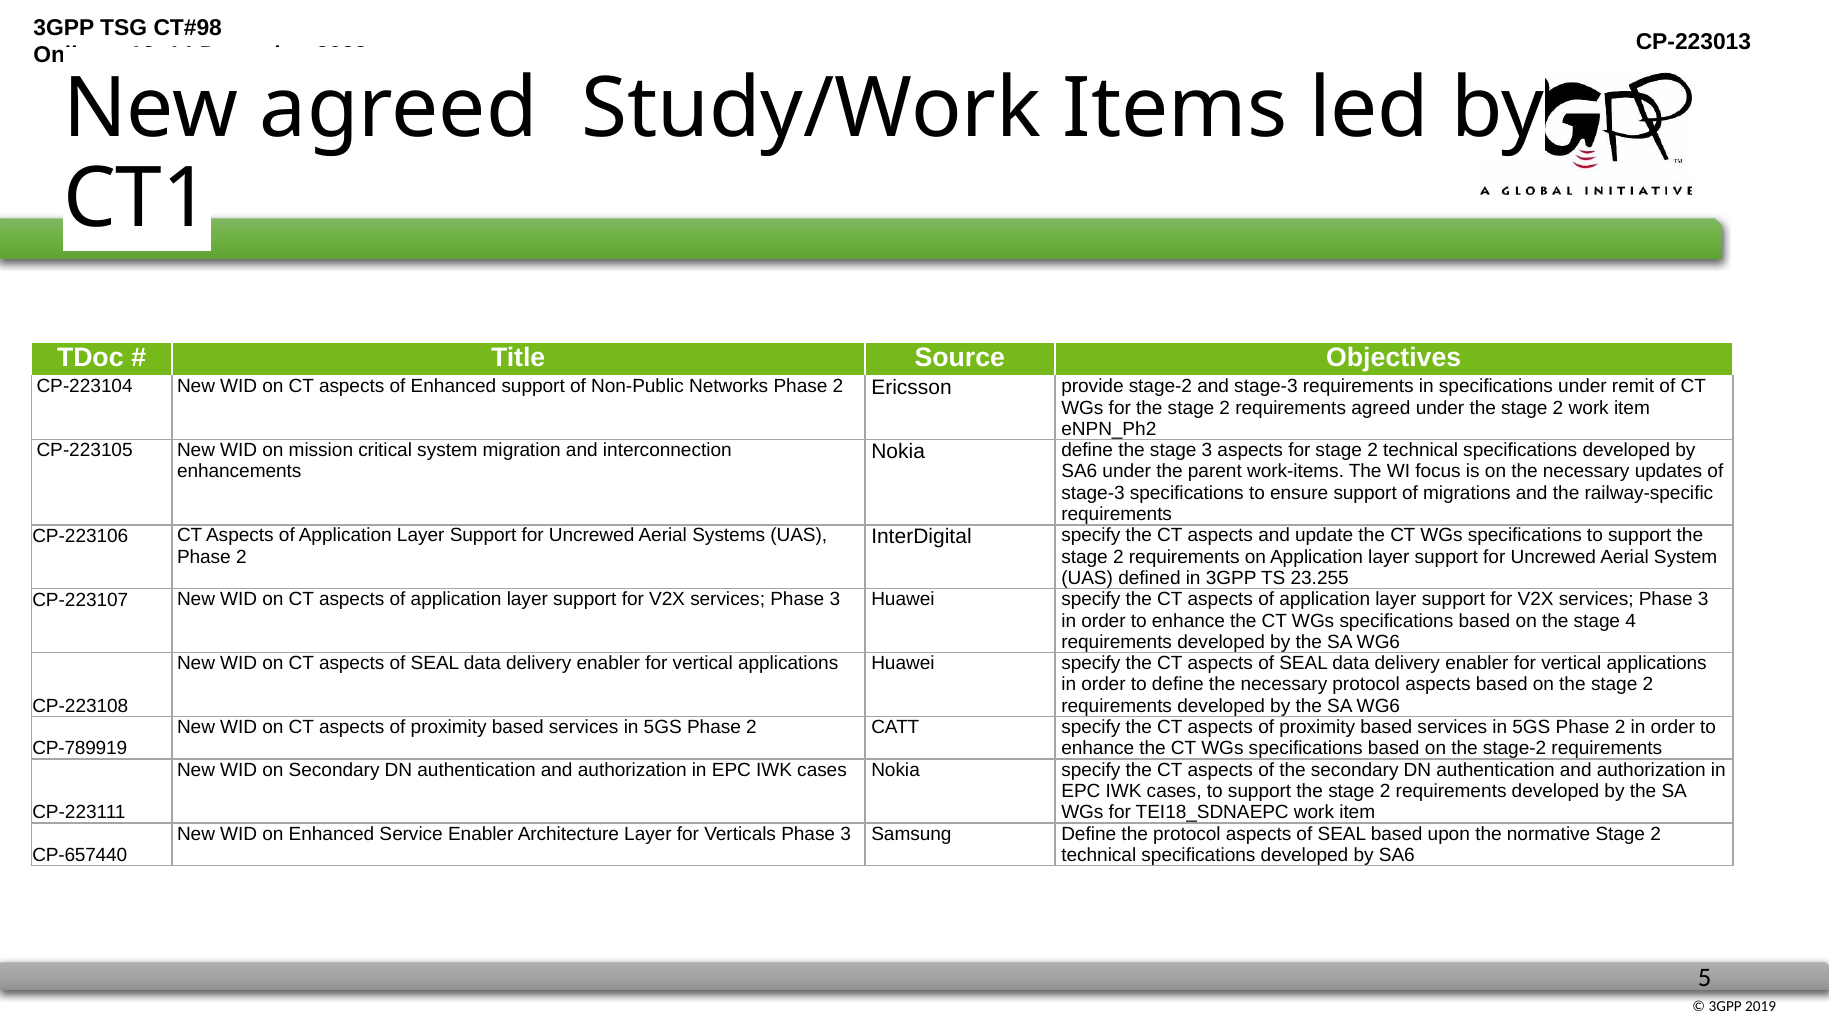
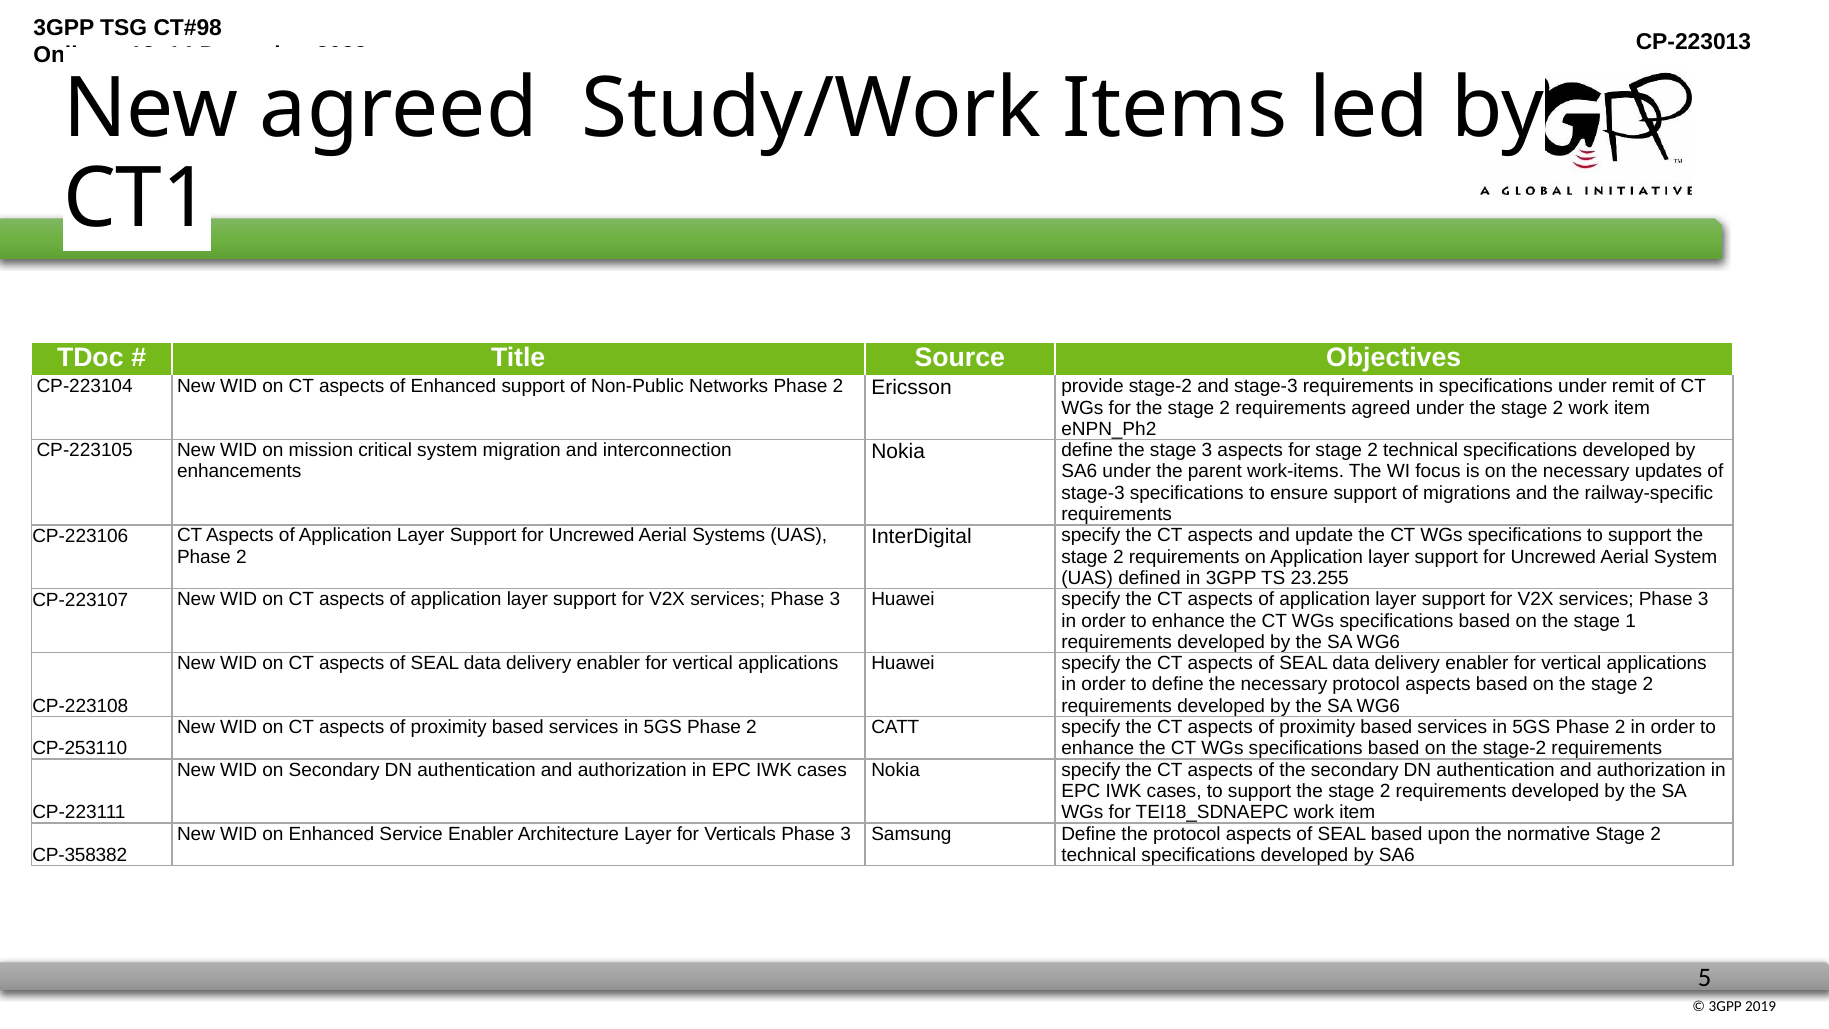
4: 4 -> 1
CP-789919: CP-789919 -> CP-253110
CP-657440: CP-657440 -> CP-358382
